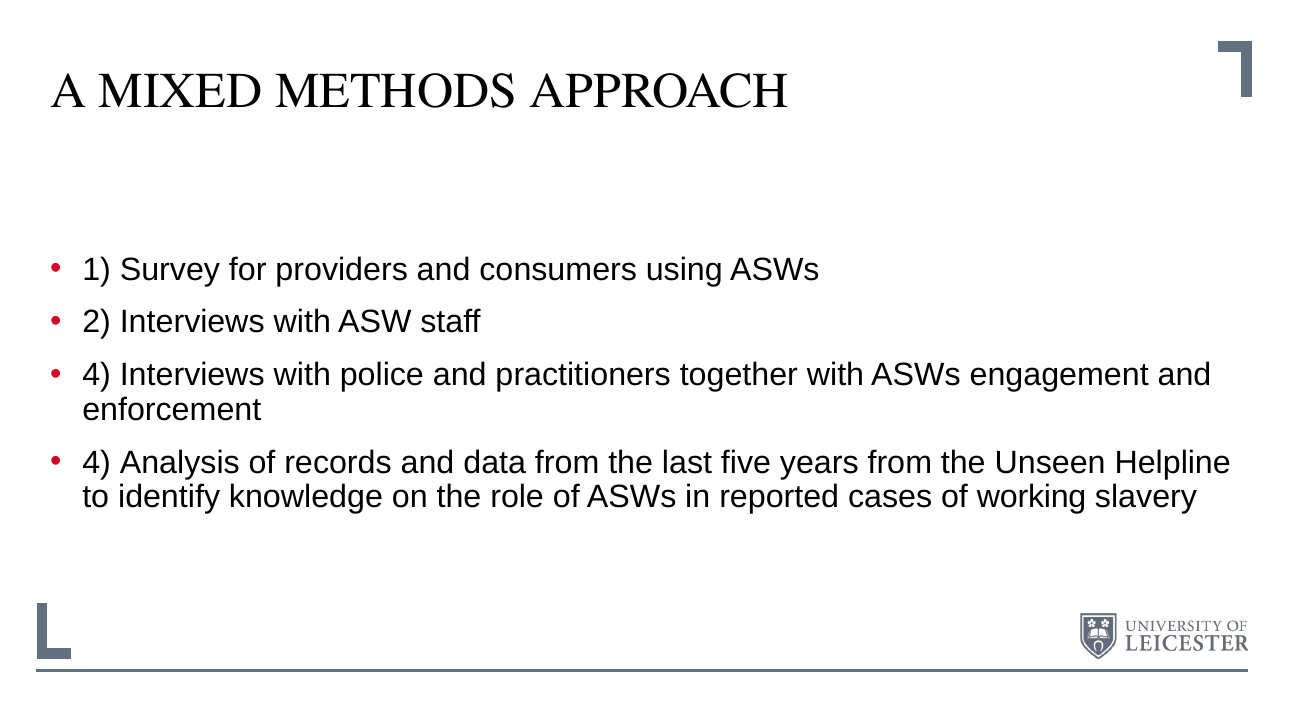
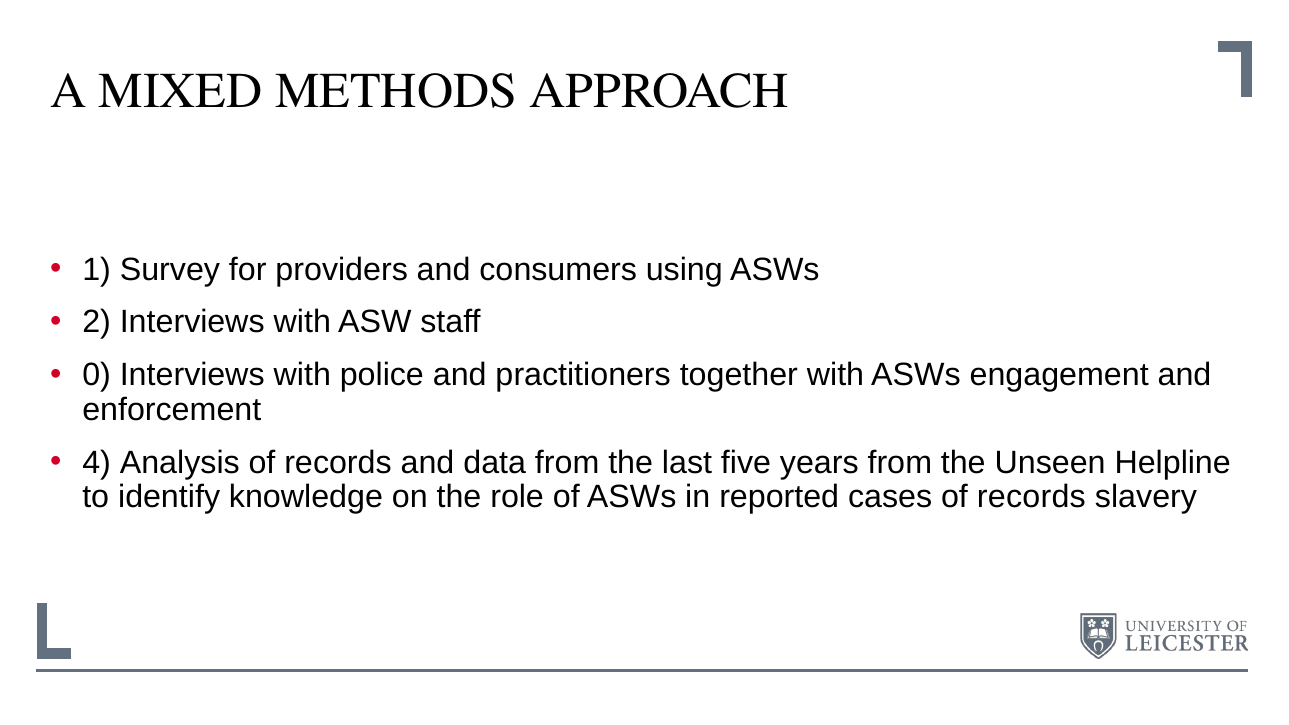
4 at (97, 375): 4 -> 0
cases of working: working -> records
